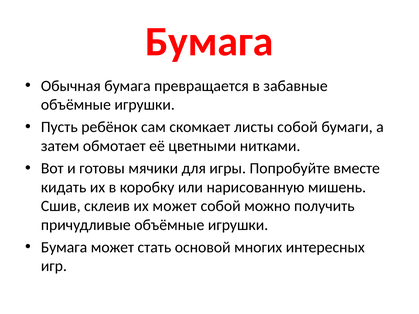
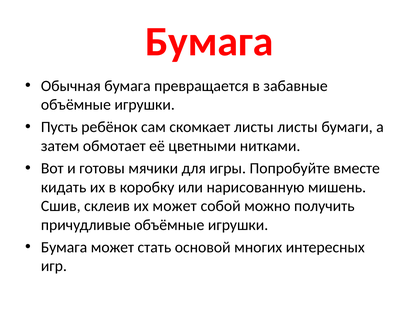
листы собой: собой -> листы
